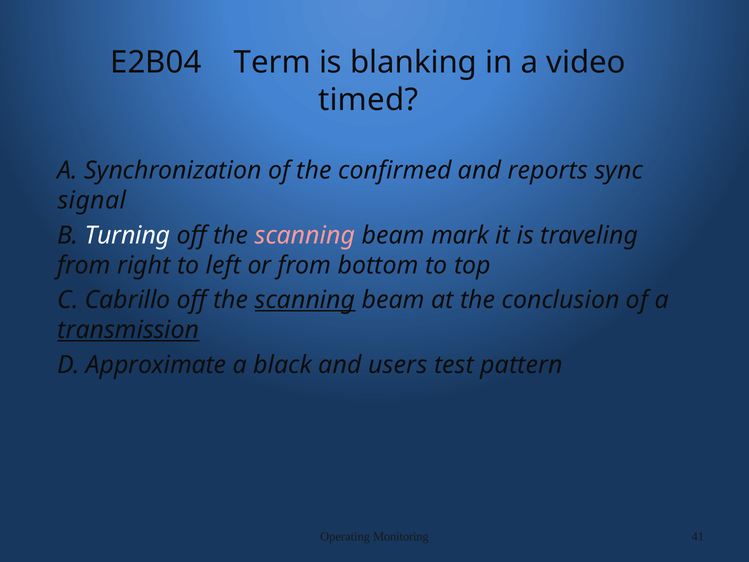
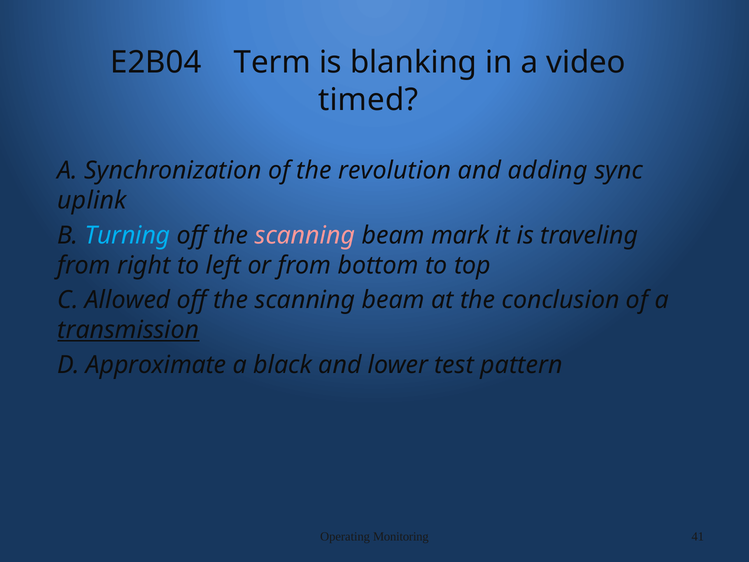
confirmed: confirmed -> revolution
reports: reports -> adding
signal: signal -> uplink
Turning colour: white -> light blue
Cabrillo: Cabrillo -> Allowed
scanning at (305, 300) underline: present -> none
users: users -> lower
